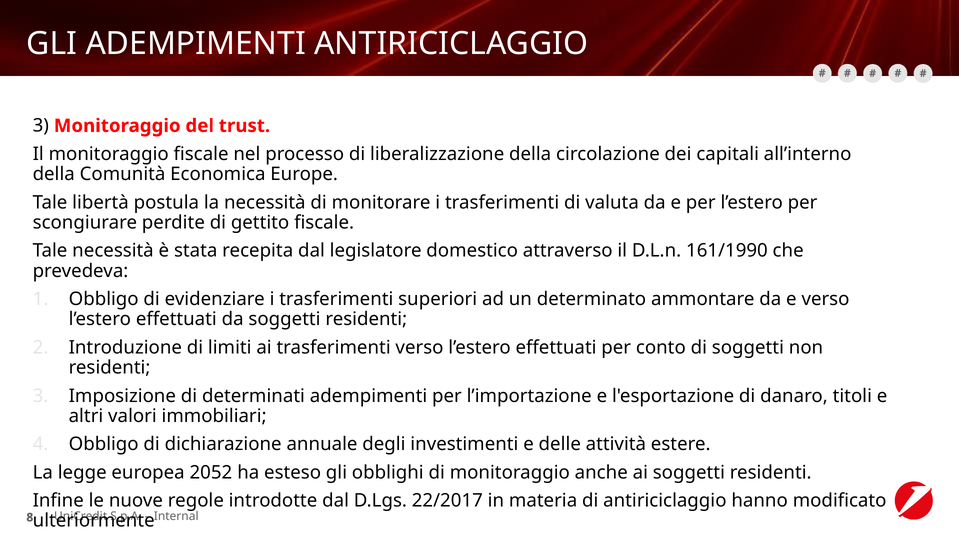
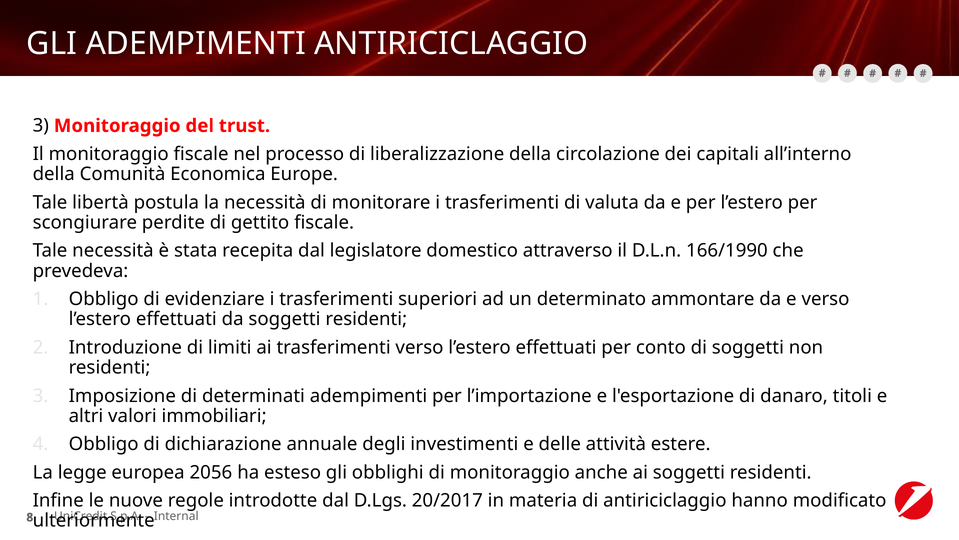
161/1990: 161/1990 -> 166/1990
2052: 2052 -> 2056
22/2017: 22/2017 -> 20/2017
